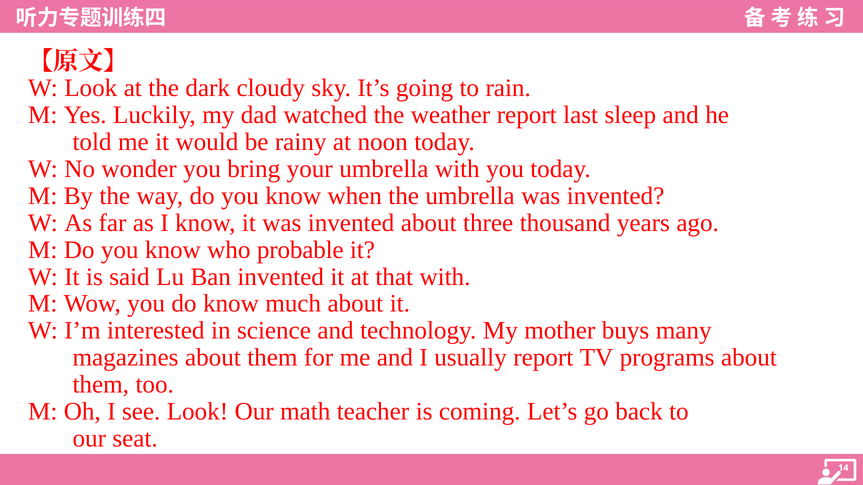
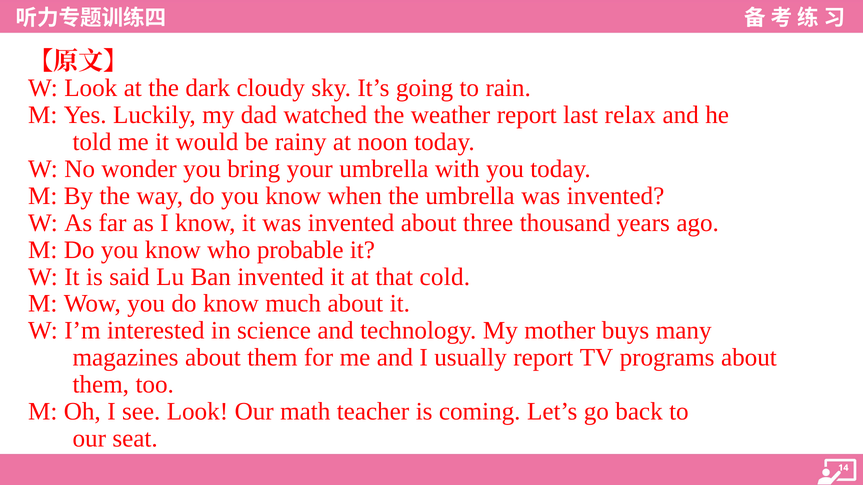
sleep: sleep -> relax
that with: with -> cold
